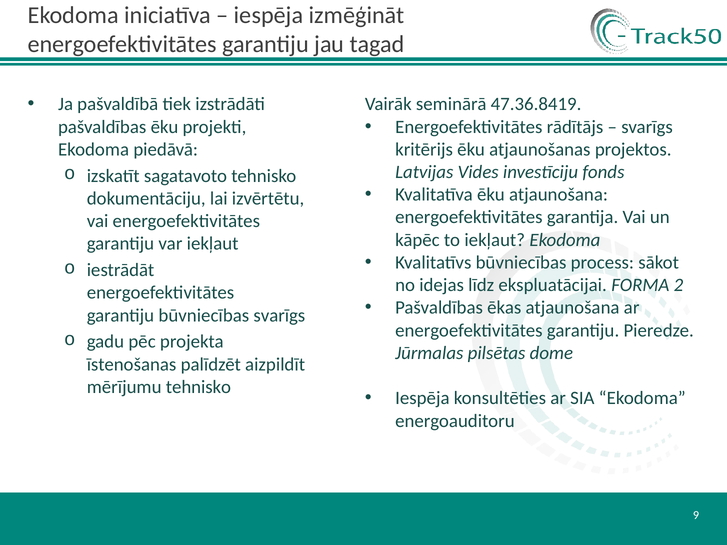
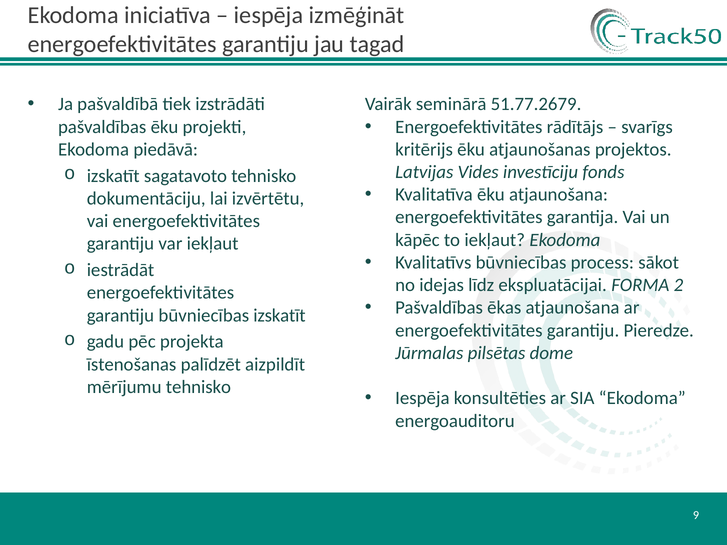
47.36.8419: 47.36.8419 -> 51.77.2679
būvniecības svarīgs: svarīgs -> izskatīt
